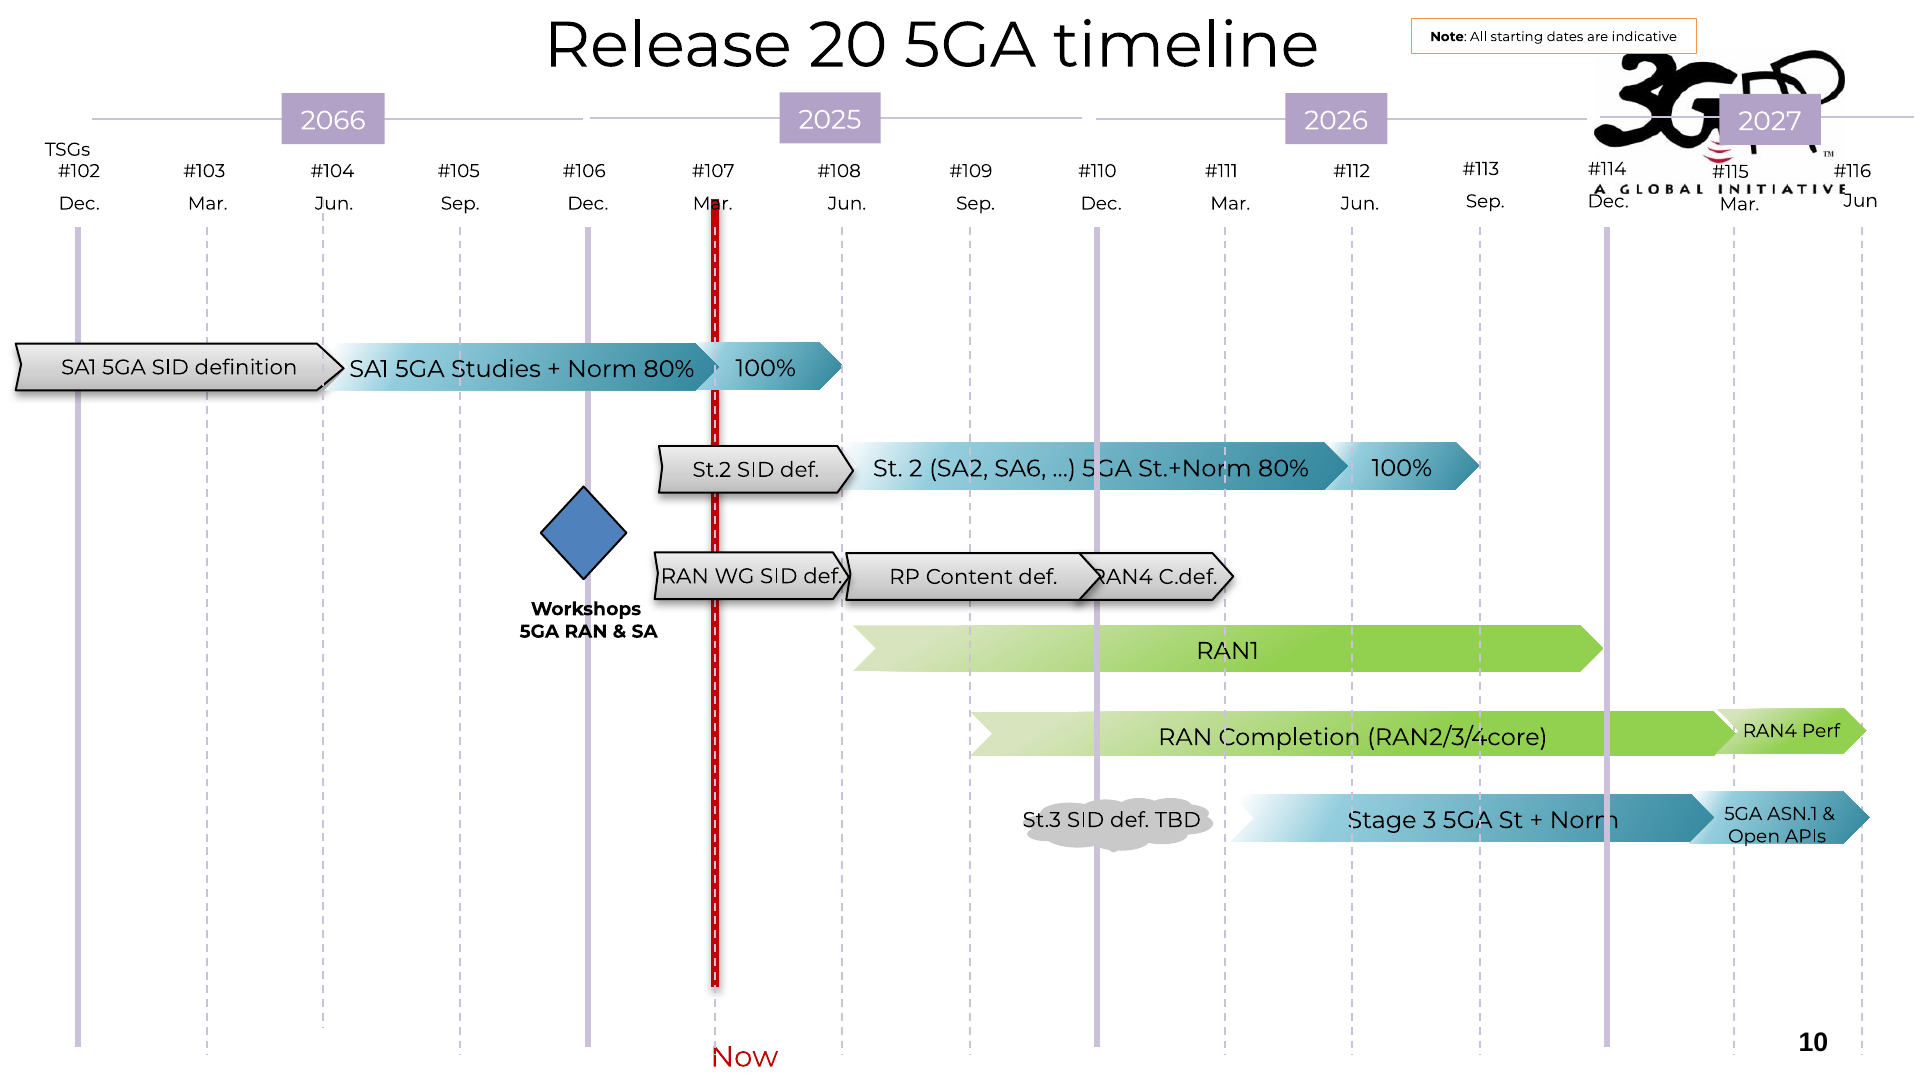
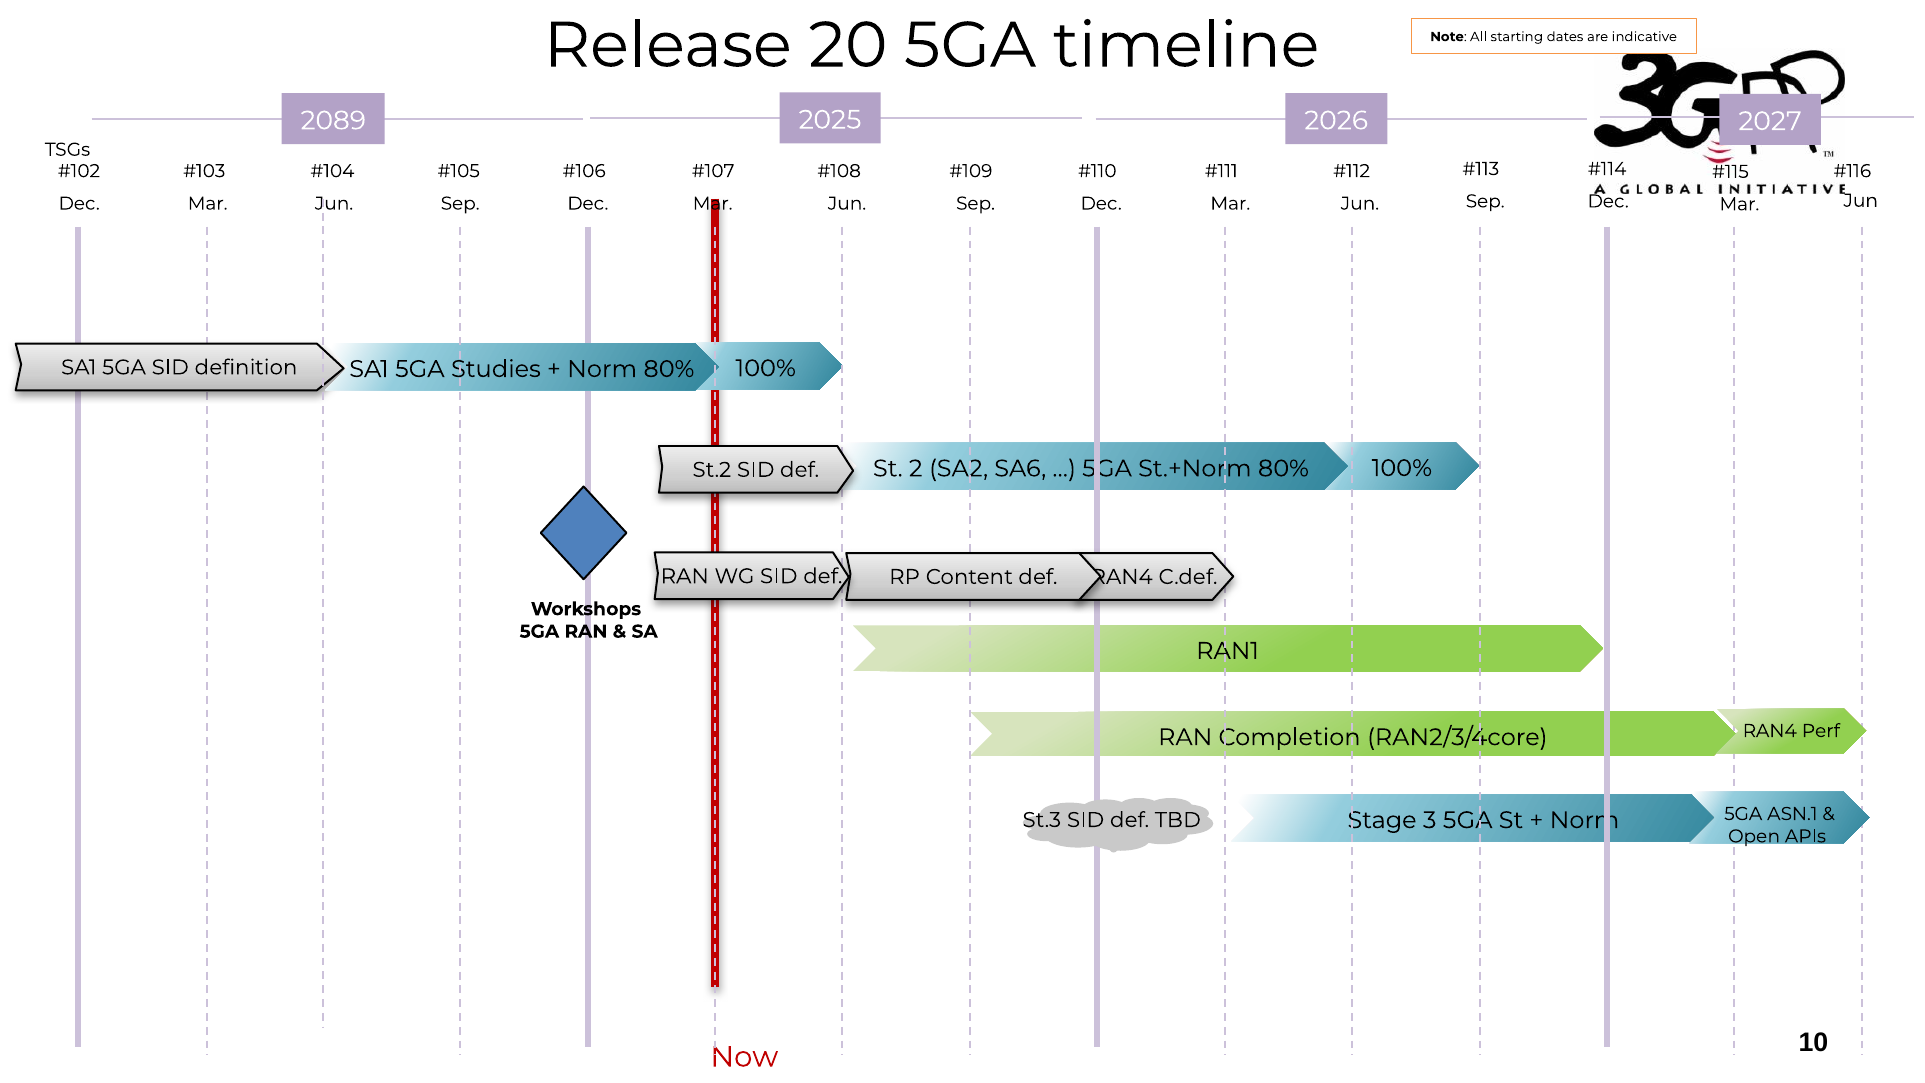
2066: 2066 -> 2089
